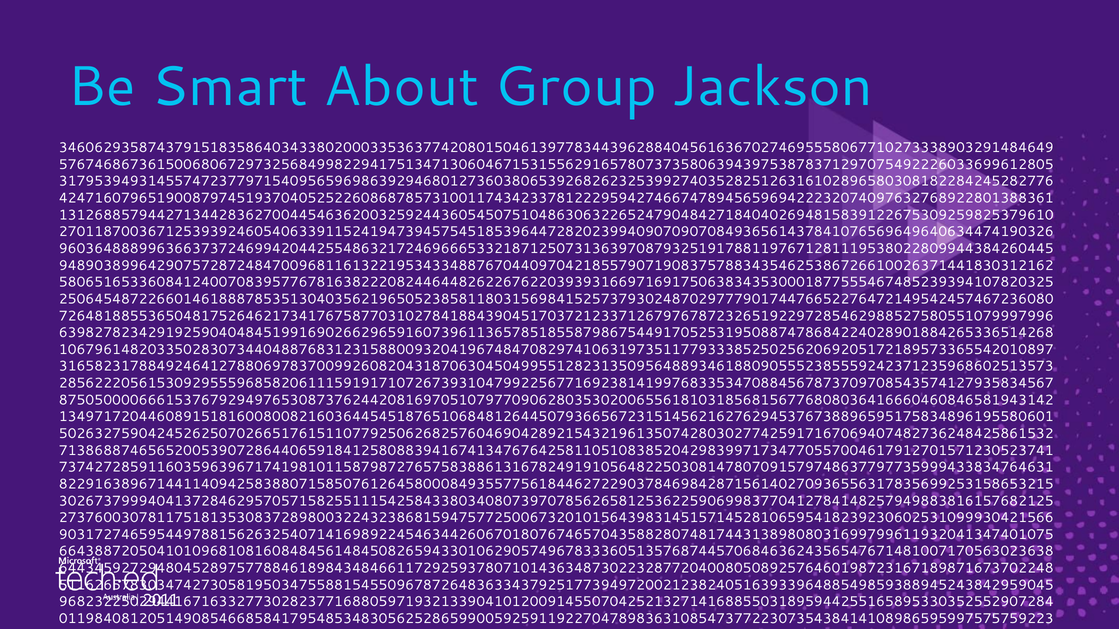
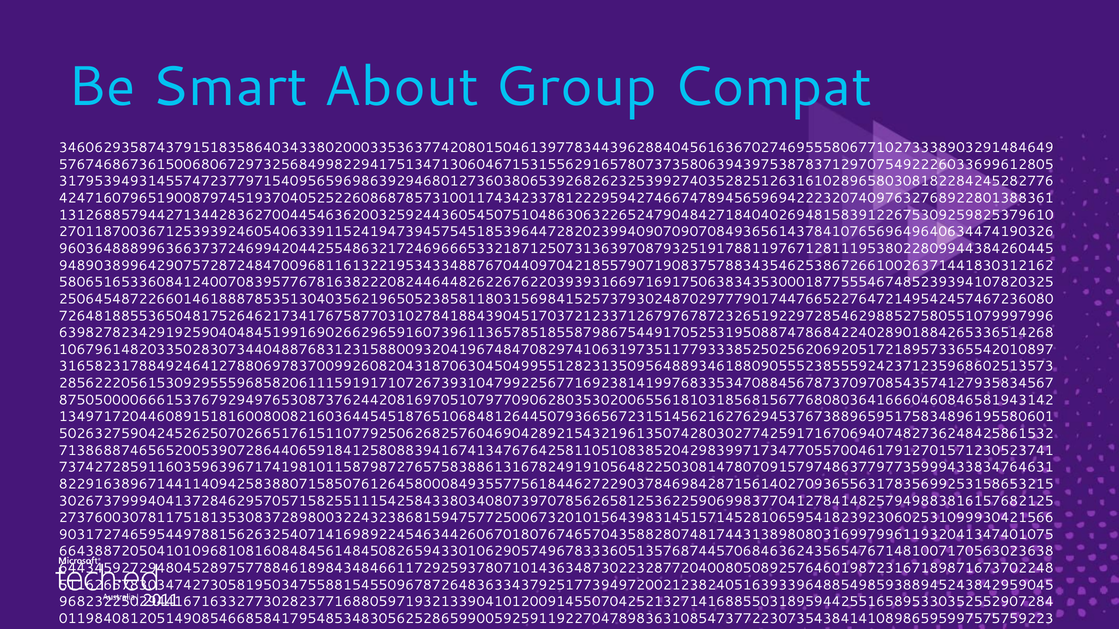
Jackson: Jackson -> Compat
